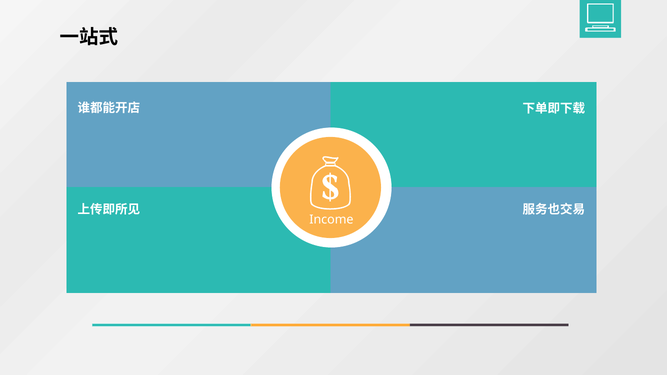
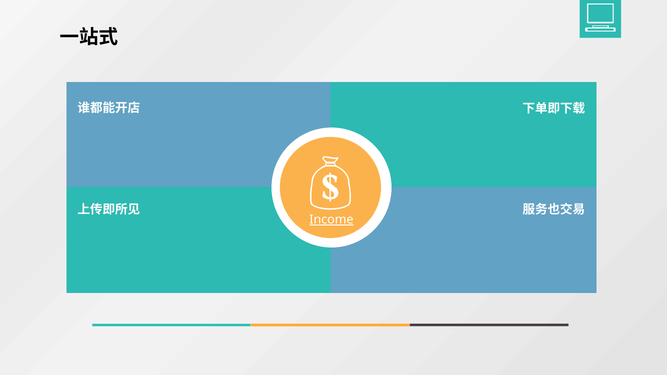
Income underline: none -> present
